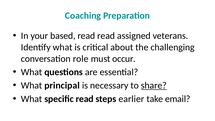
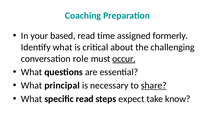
read read: read -> time
veterans: veterans -> formerly
occur underline: none -> present
earlier: earlier -> expect
email: email -> know
